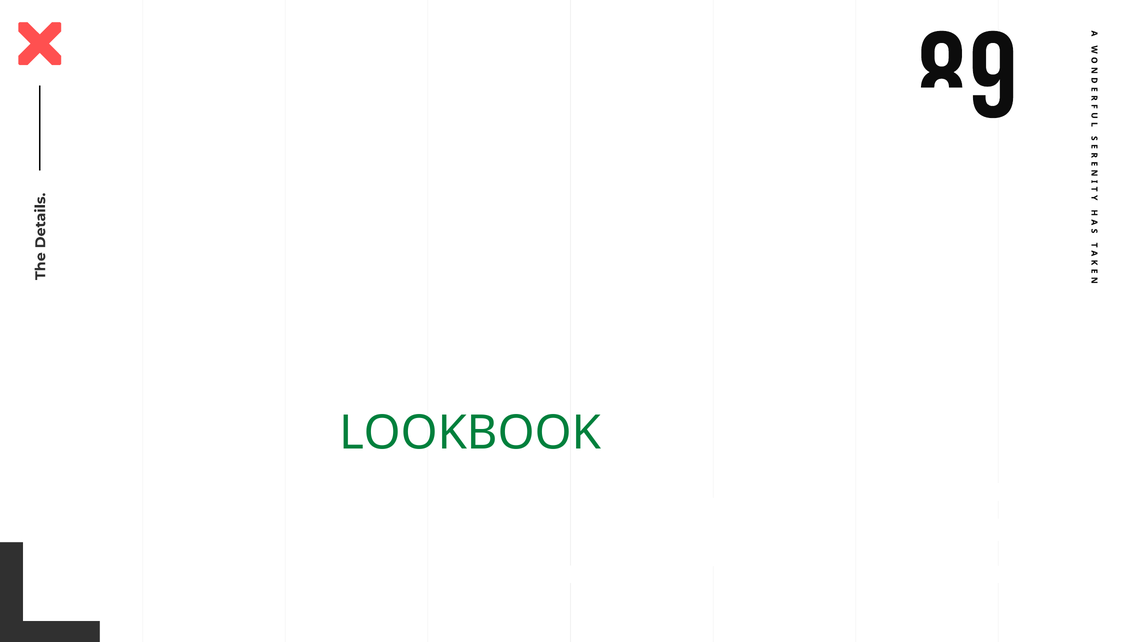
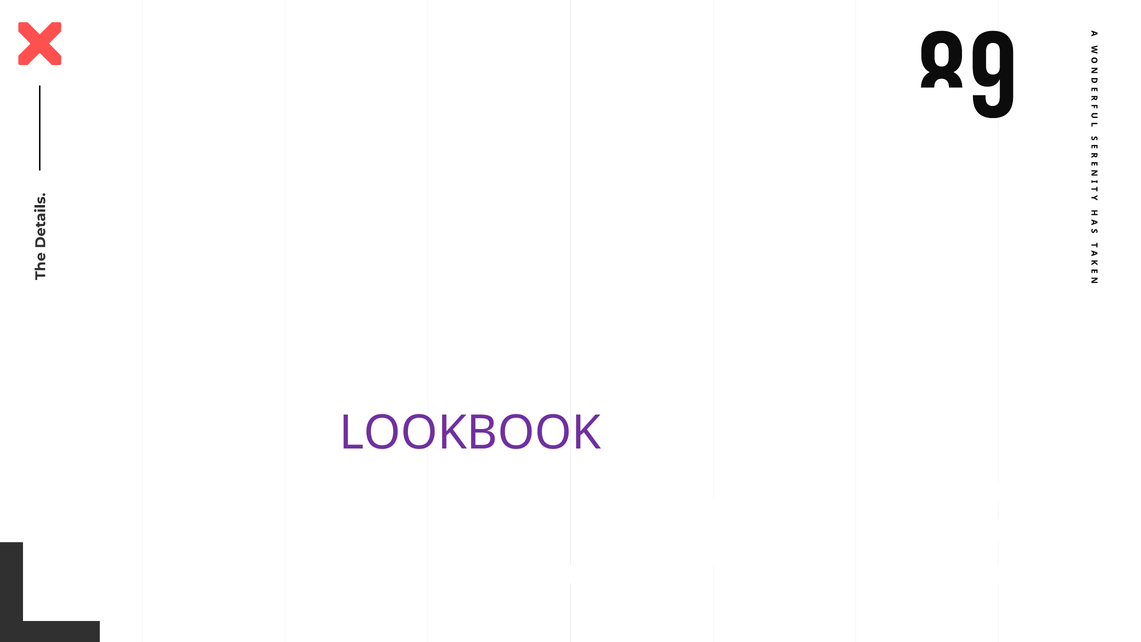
LOOKBOOK colour: green -> purple
